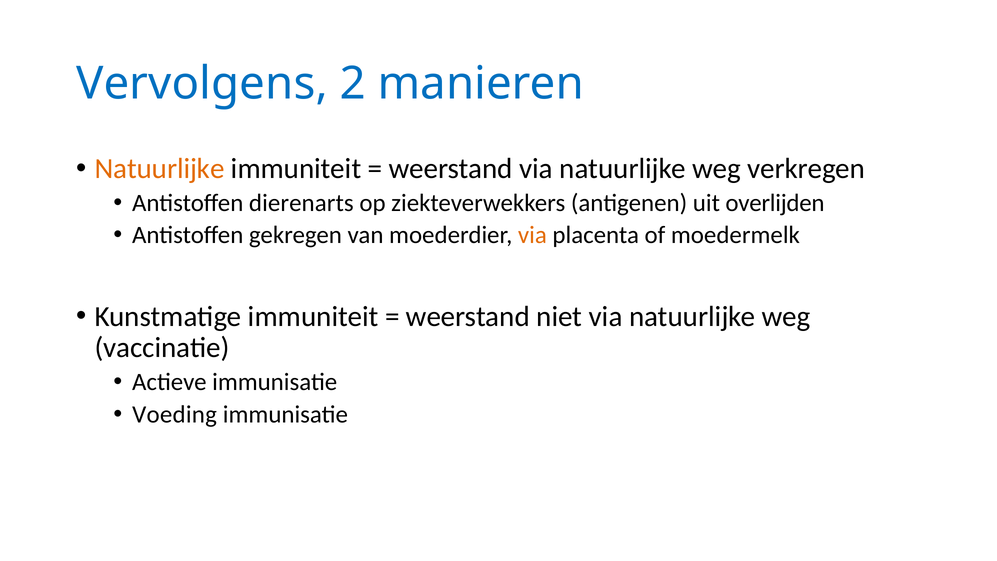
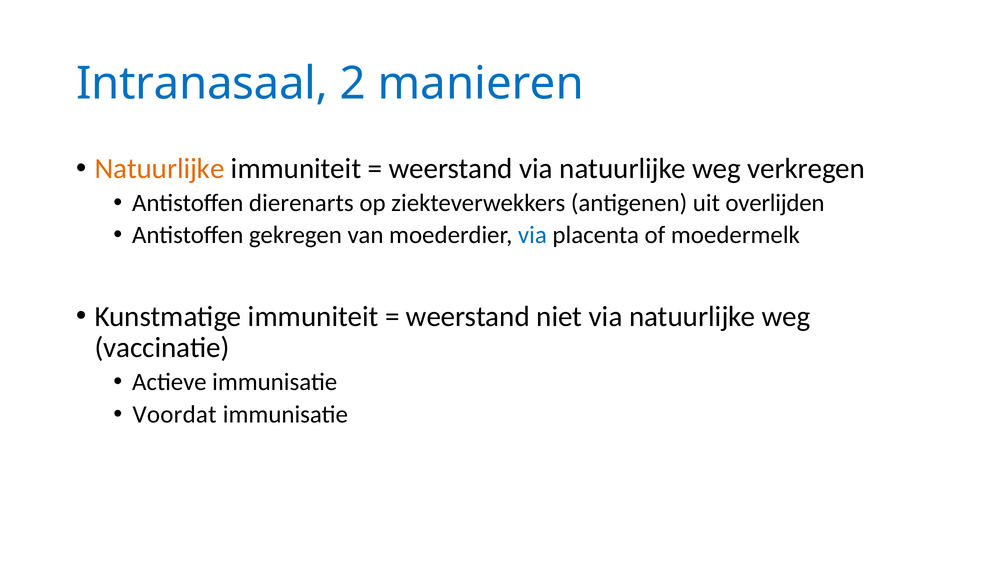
Vervolgens: Vervolgens -> Intranasaal
via at (532, 235) colour: orange -> blue
Voeding: Voeding -> Voordat
